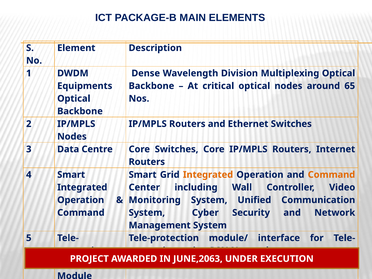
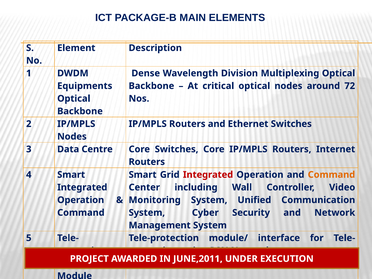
65: 65 -> 72
Integrated at (208, 175) colour: orange -> red
JUNE,2063: JUNE,2063 -> JUNE,2011
